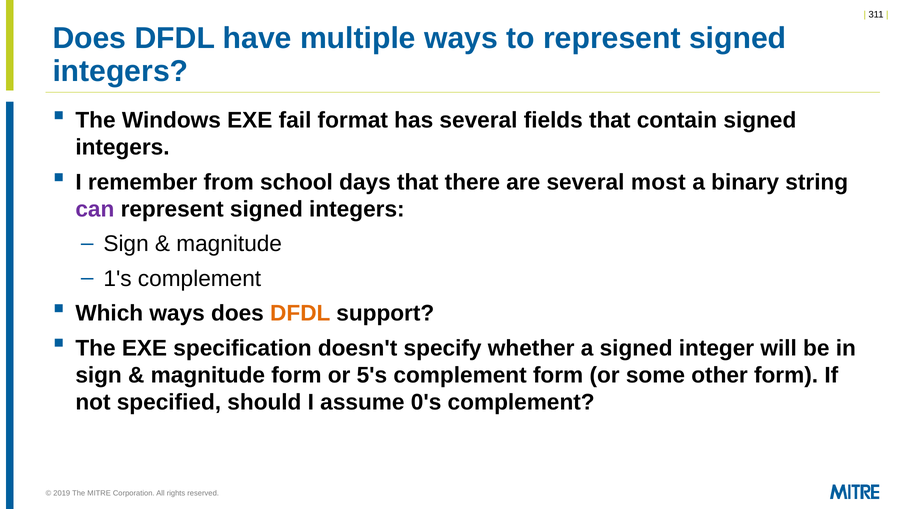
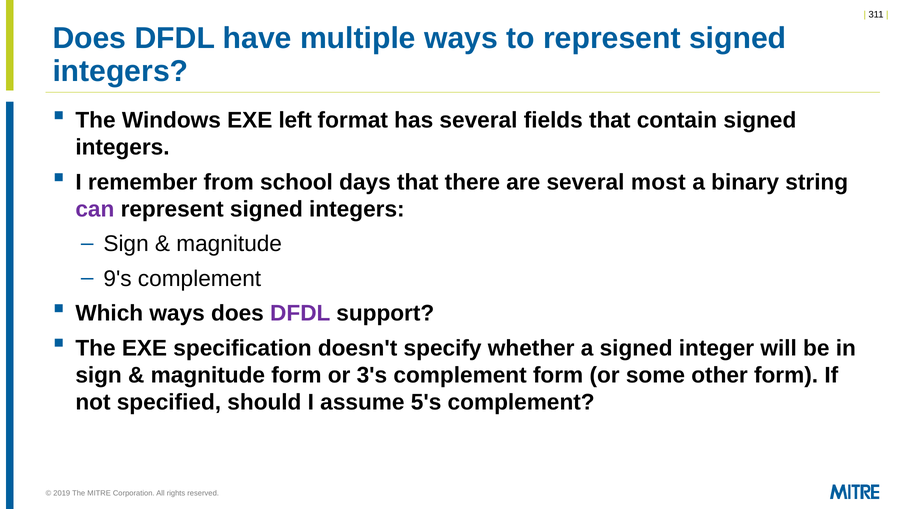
fail: fail -> left
1's: 1's -> 9's
DFDL at (300, 313) colour: orange -> purple
5's: 5's -> 3's
0's: 0's -> 5's
